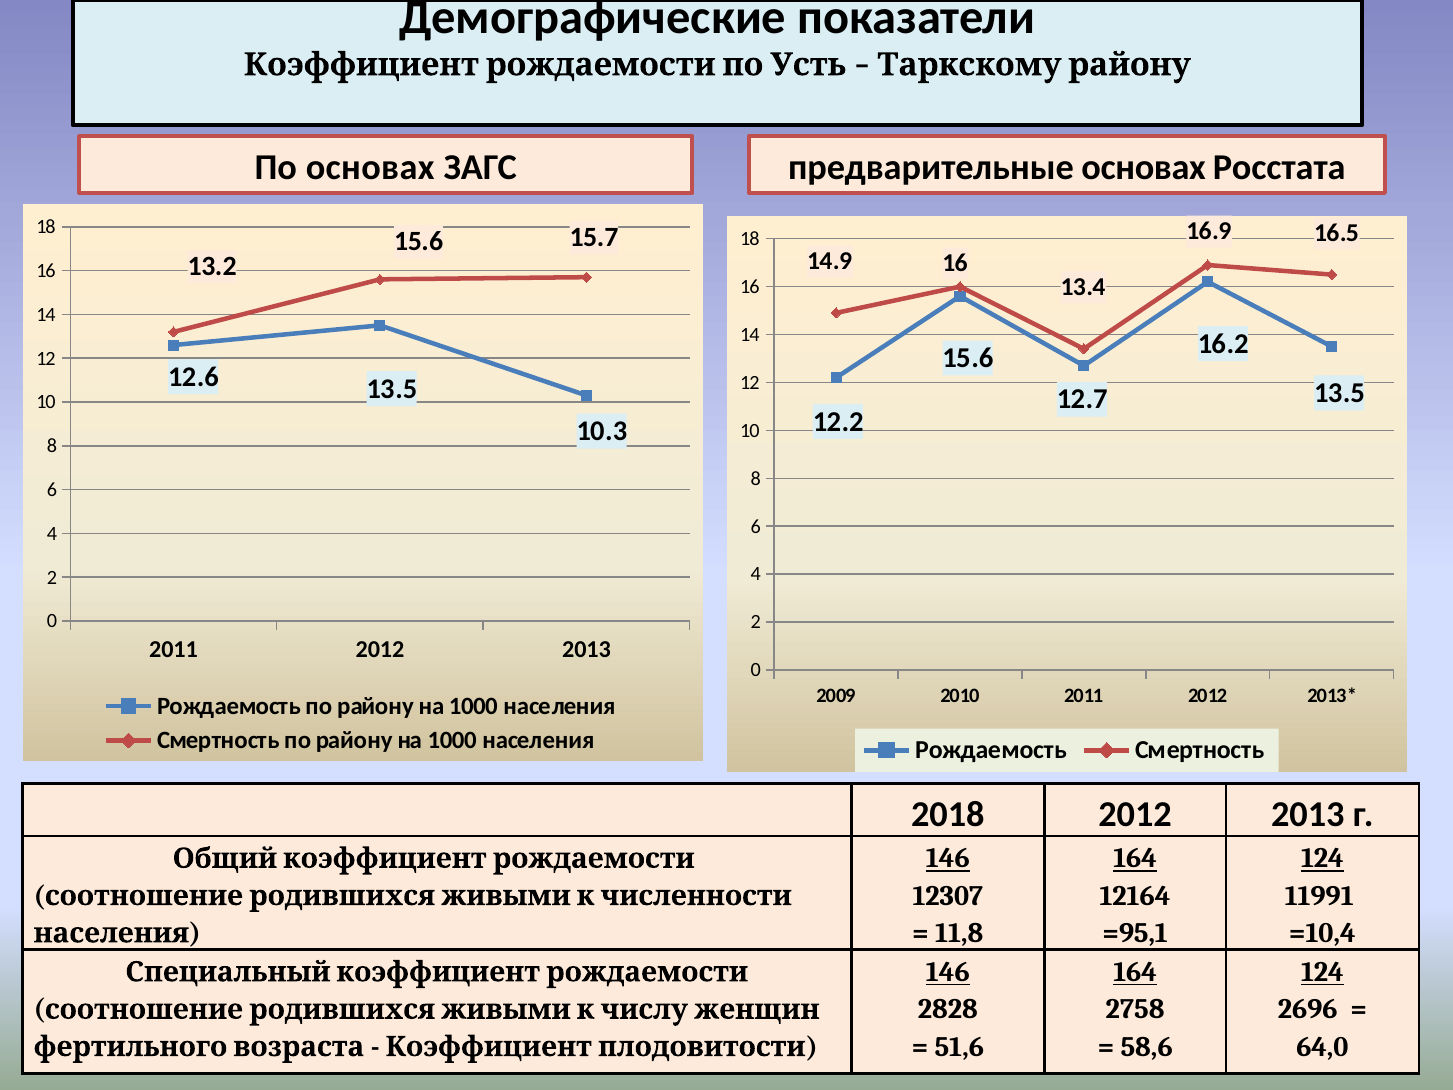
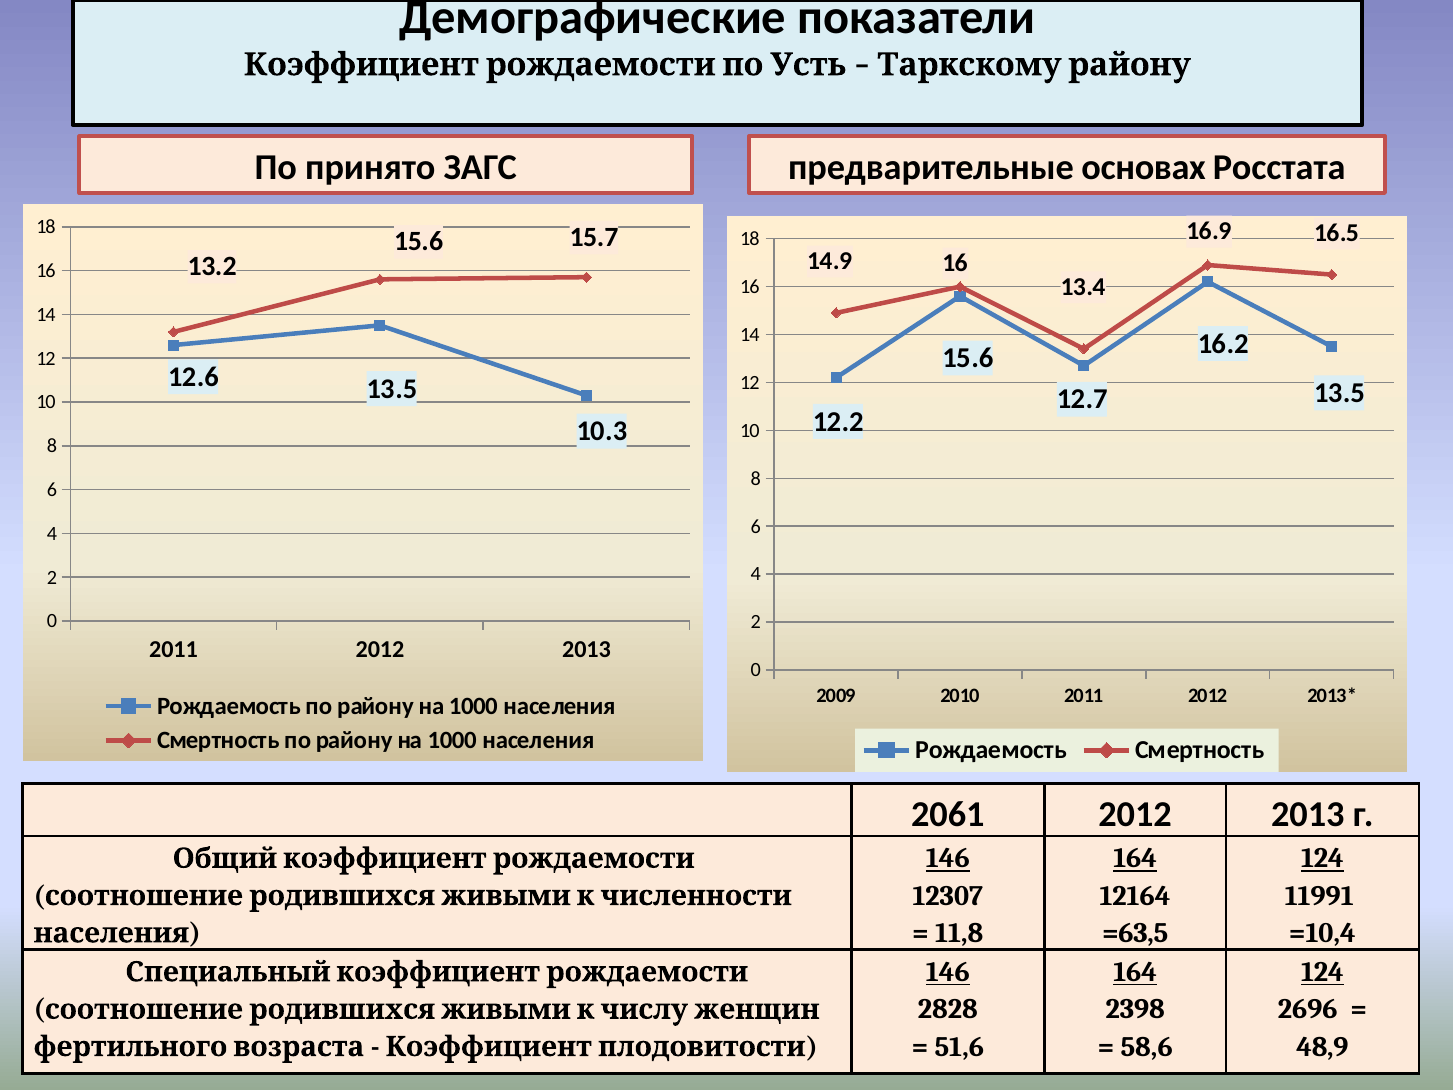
По основах: основах -> принято
2018: 2018 -> 2061
=95,1: =95,1 -> =63,5
2758: 2758 -> 2398
64,0: 64,0 -> 48,9
